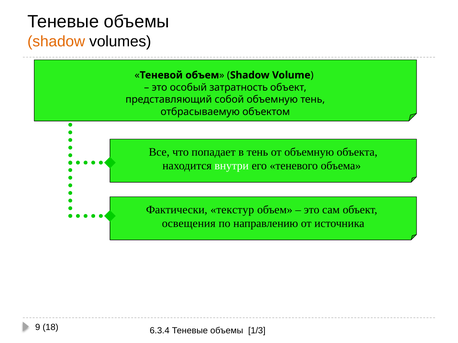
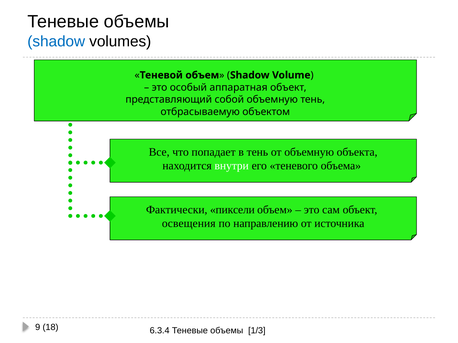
shadow at (56, 41) colour: orange -> blue
затратность: затратность -> аппаратная
текстур: текстур -> пиксели
